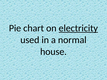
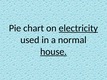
house underline: none -> present
